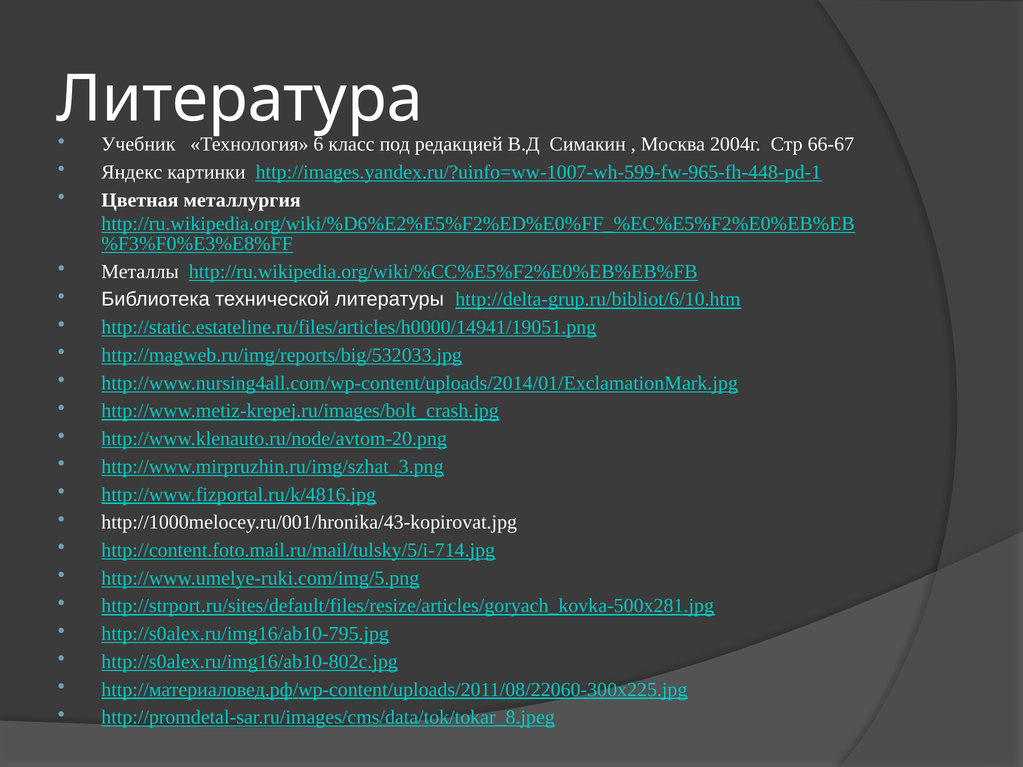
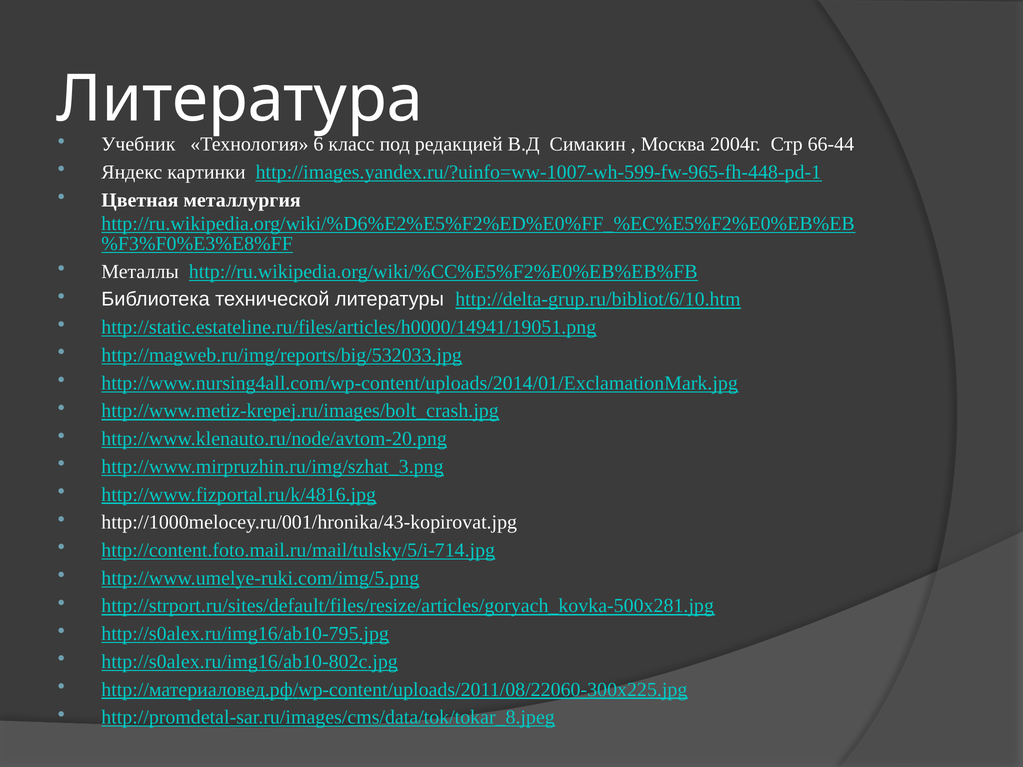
66-67: 66-67 -> 66-44
